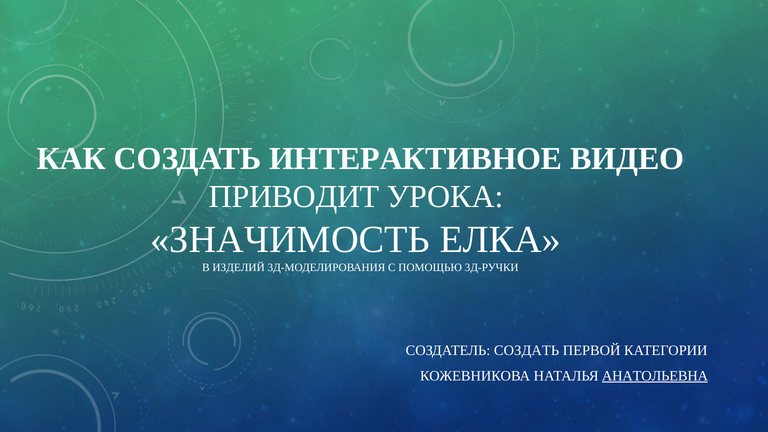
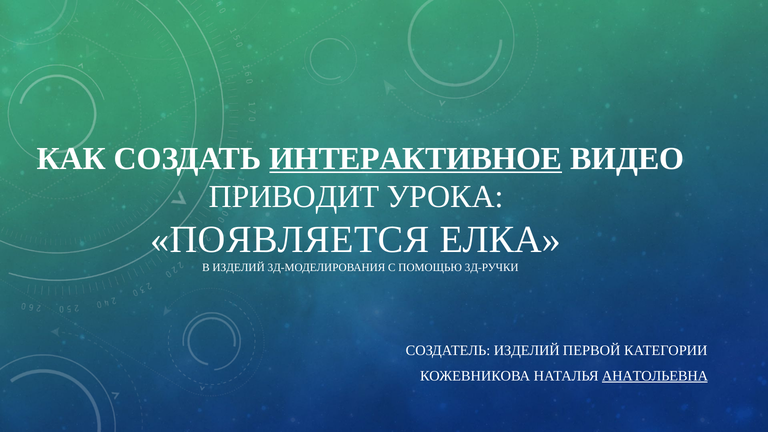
ИНТЕРАКТИВНОЕ underline: none -> present
ЗНАЧИМОСТЬ: ЗНАЧИМОСТЬ -> ПОЯВЛЯЕТСЯ
СОЗДАТЕЛЬ СОЗДАТЬ: СОЗДАТЬ -> ИЗДЕЛИЙ
